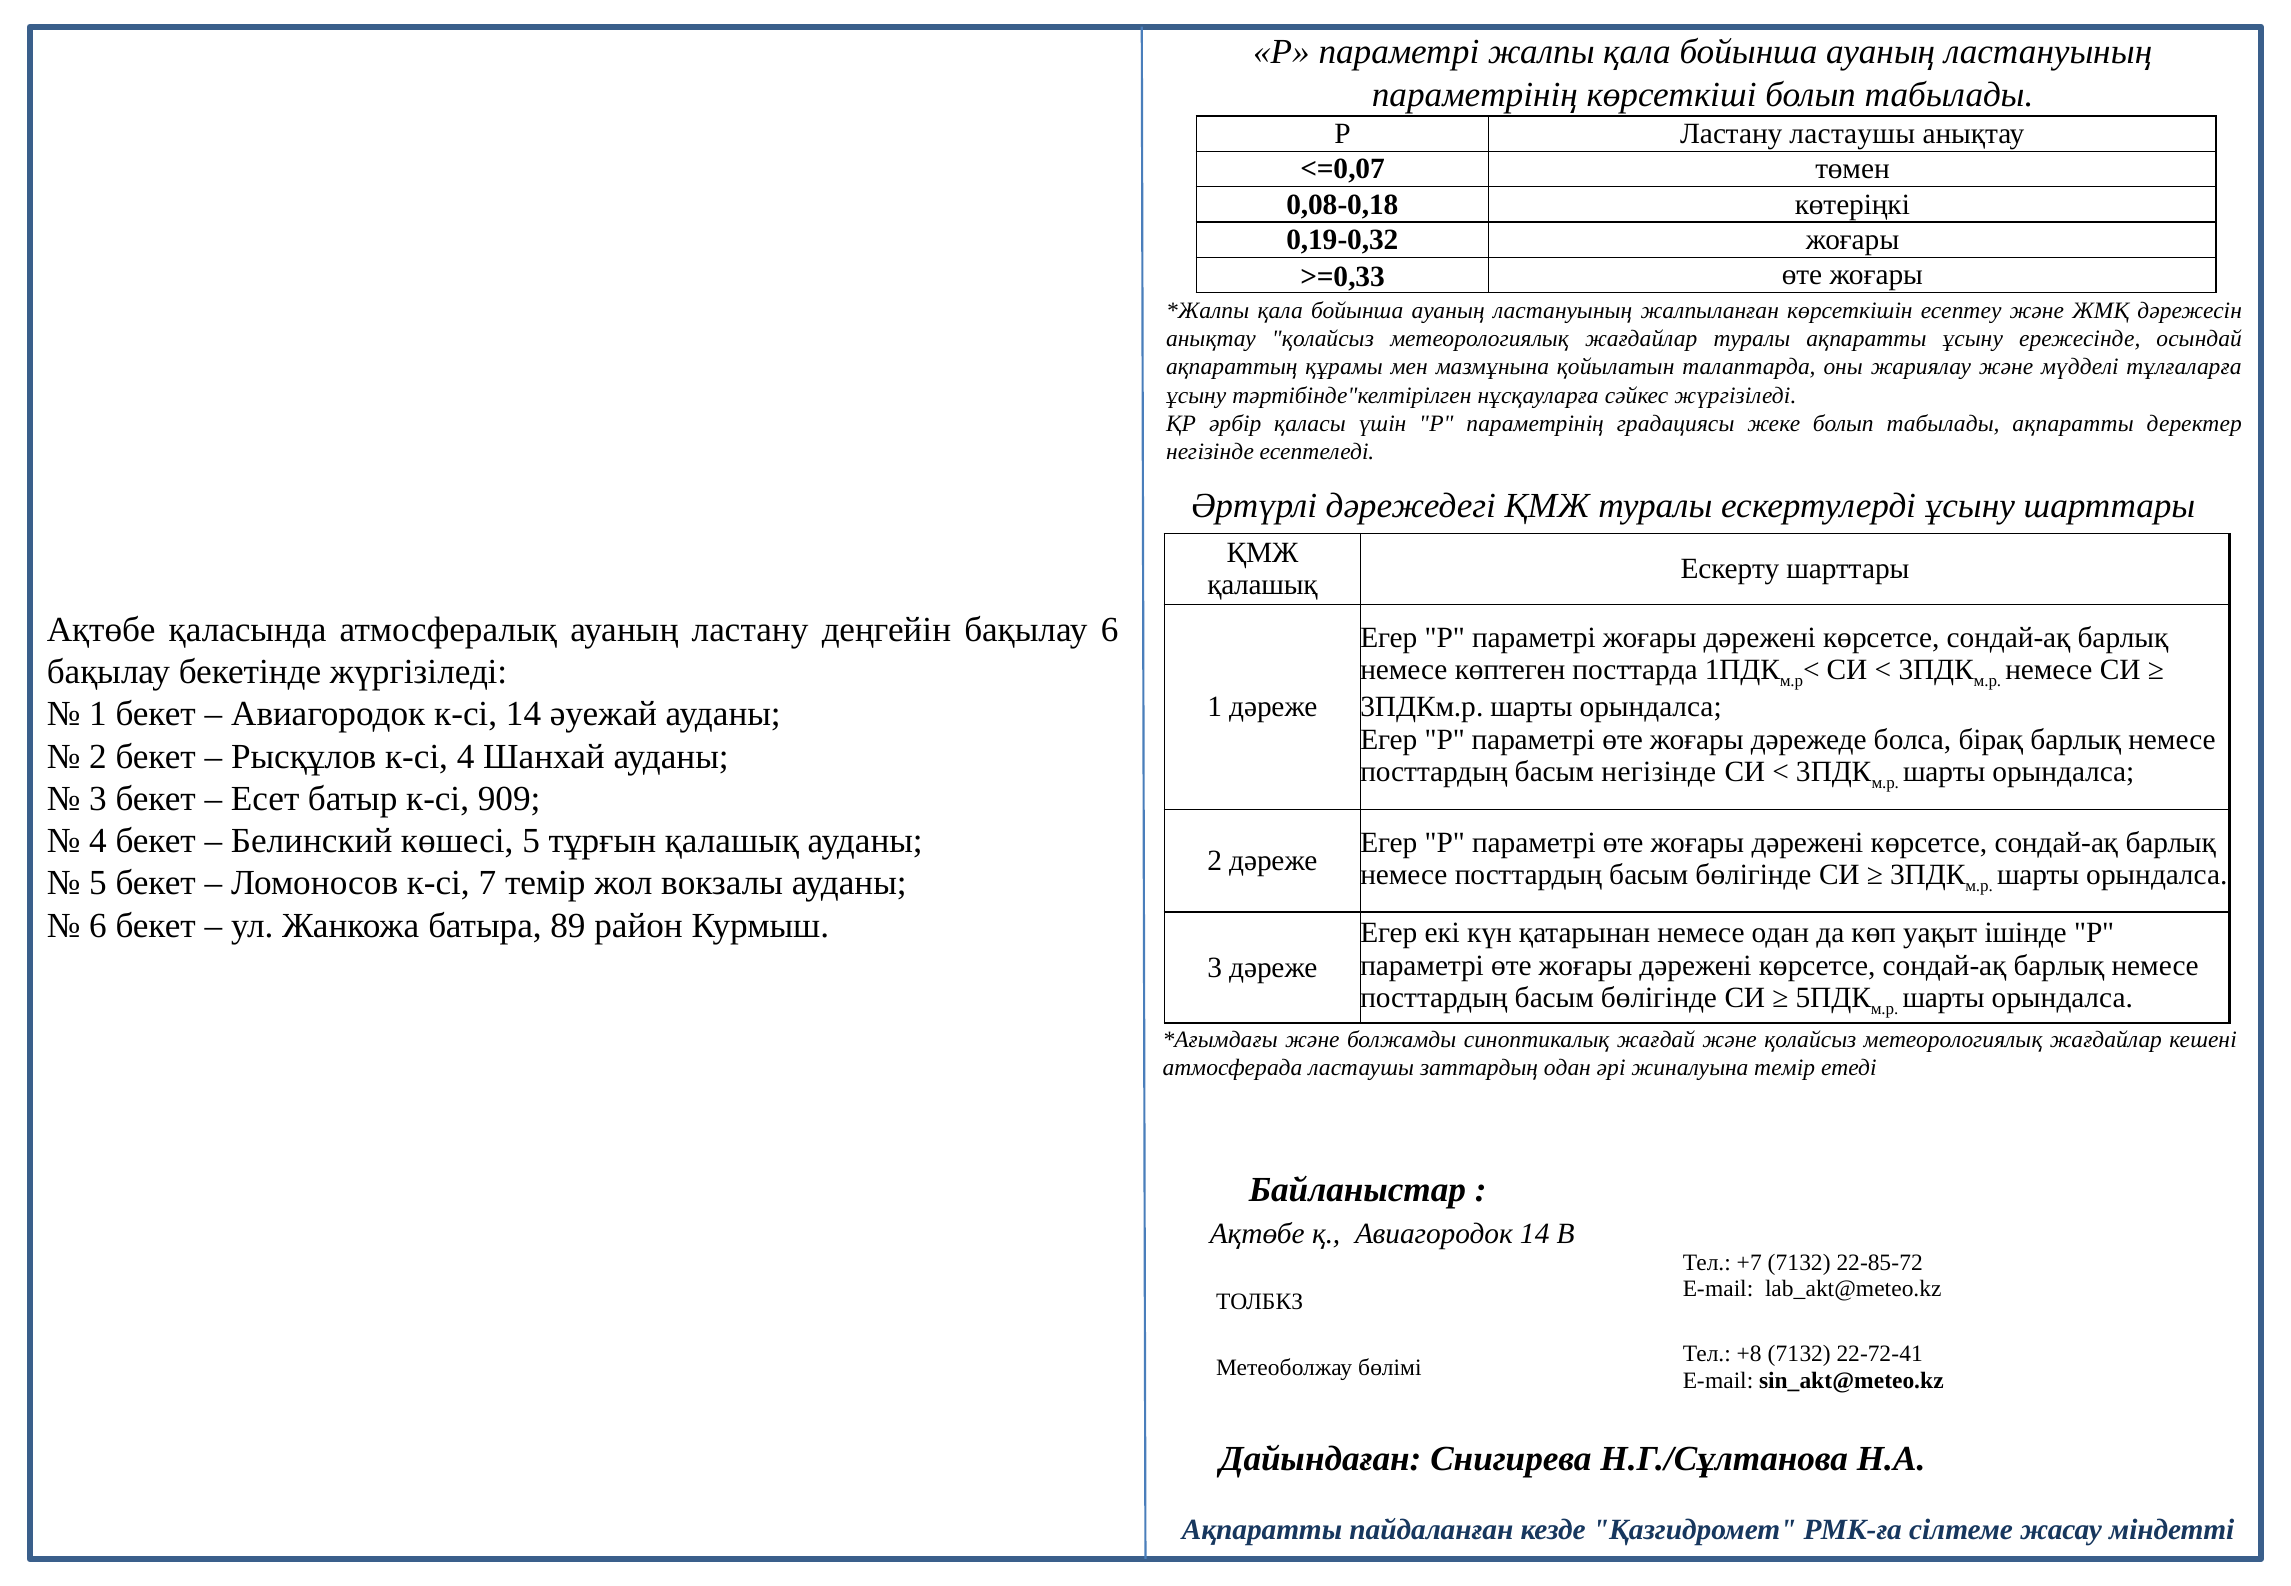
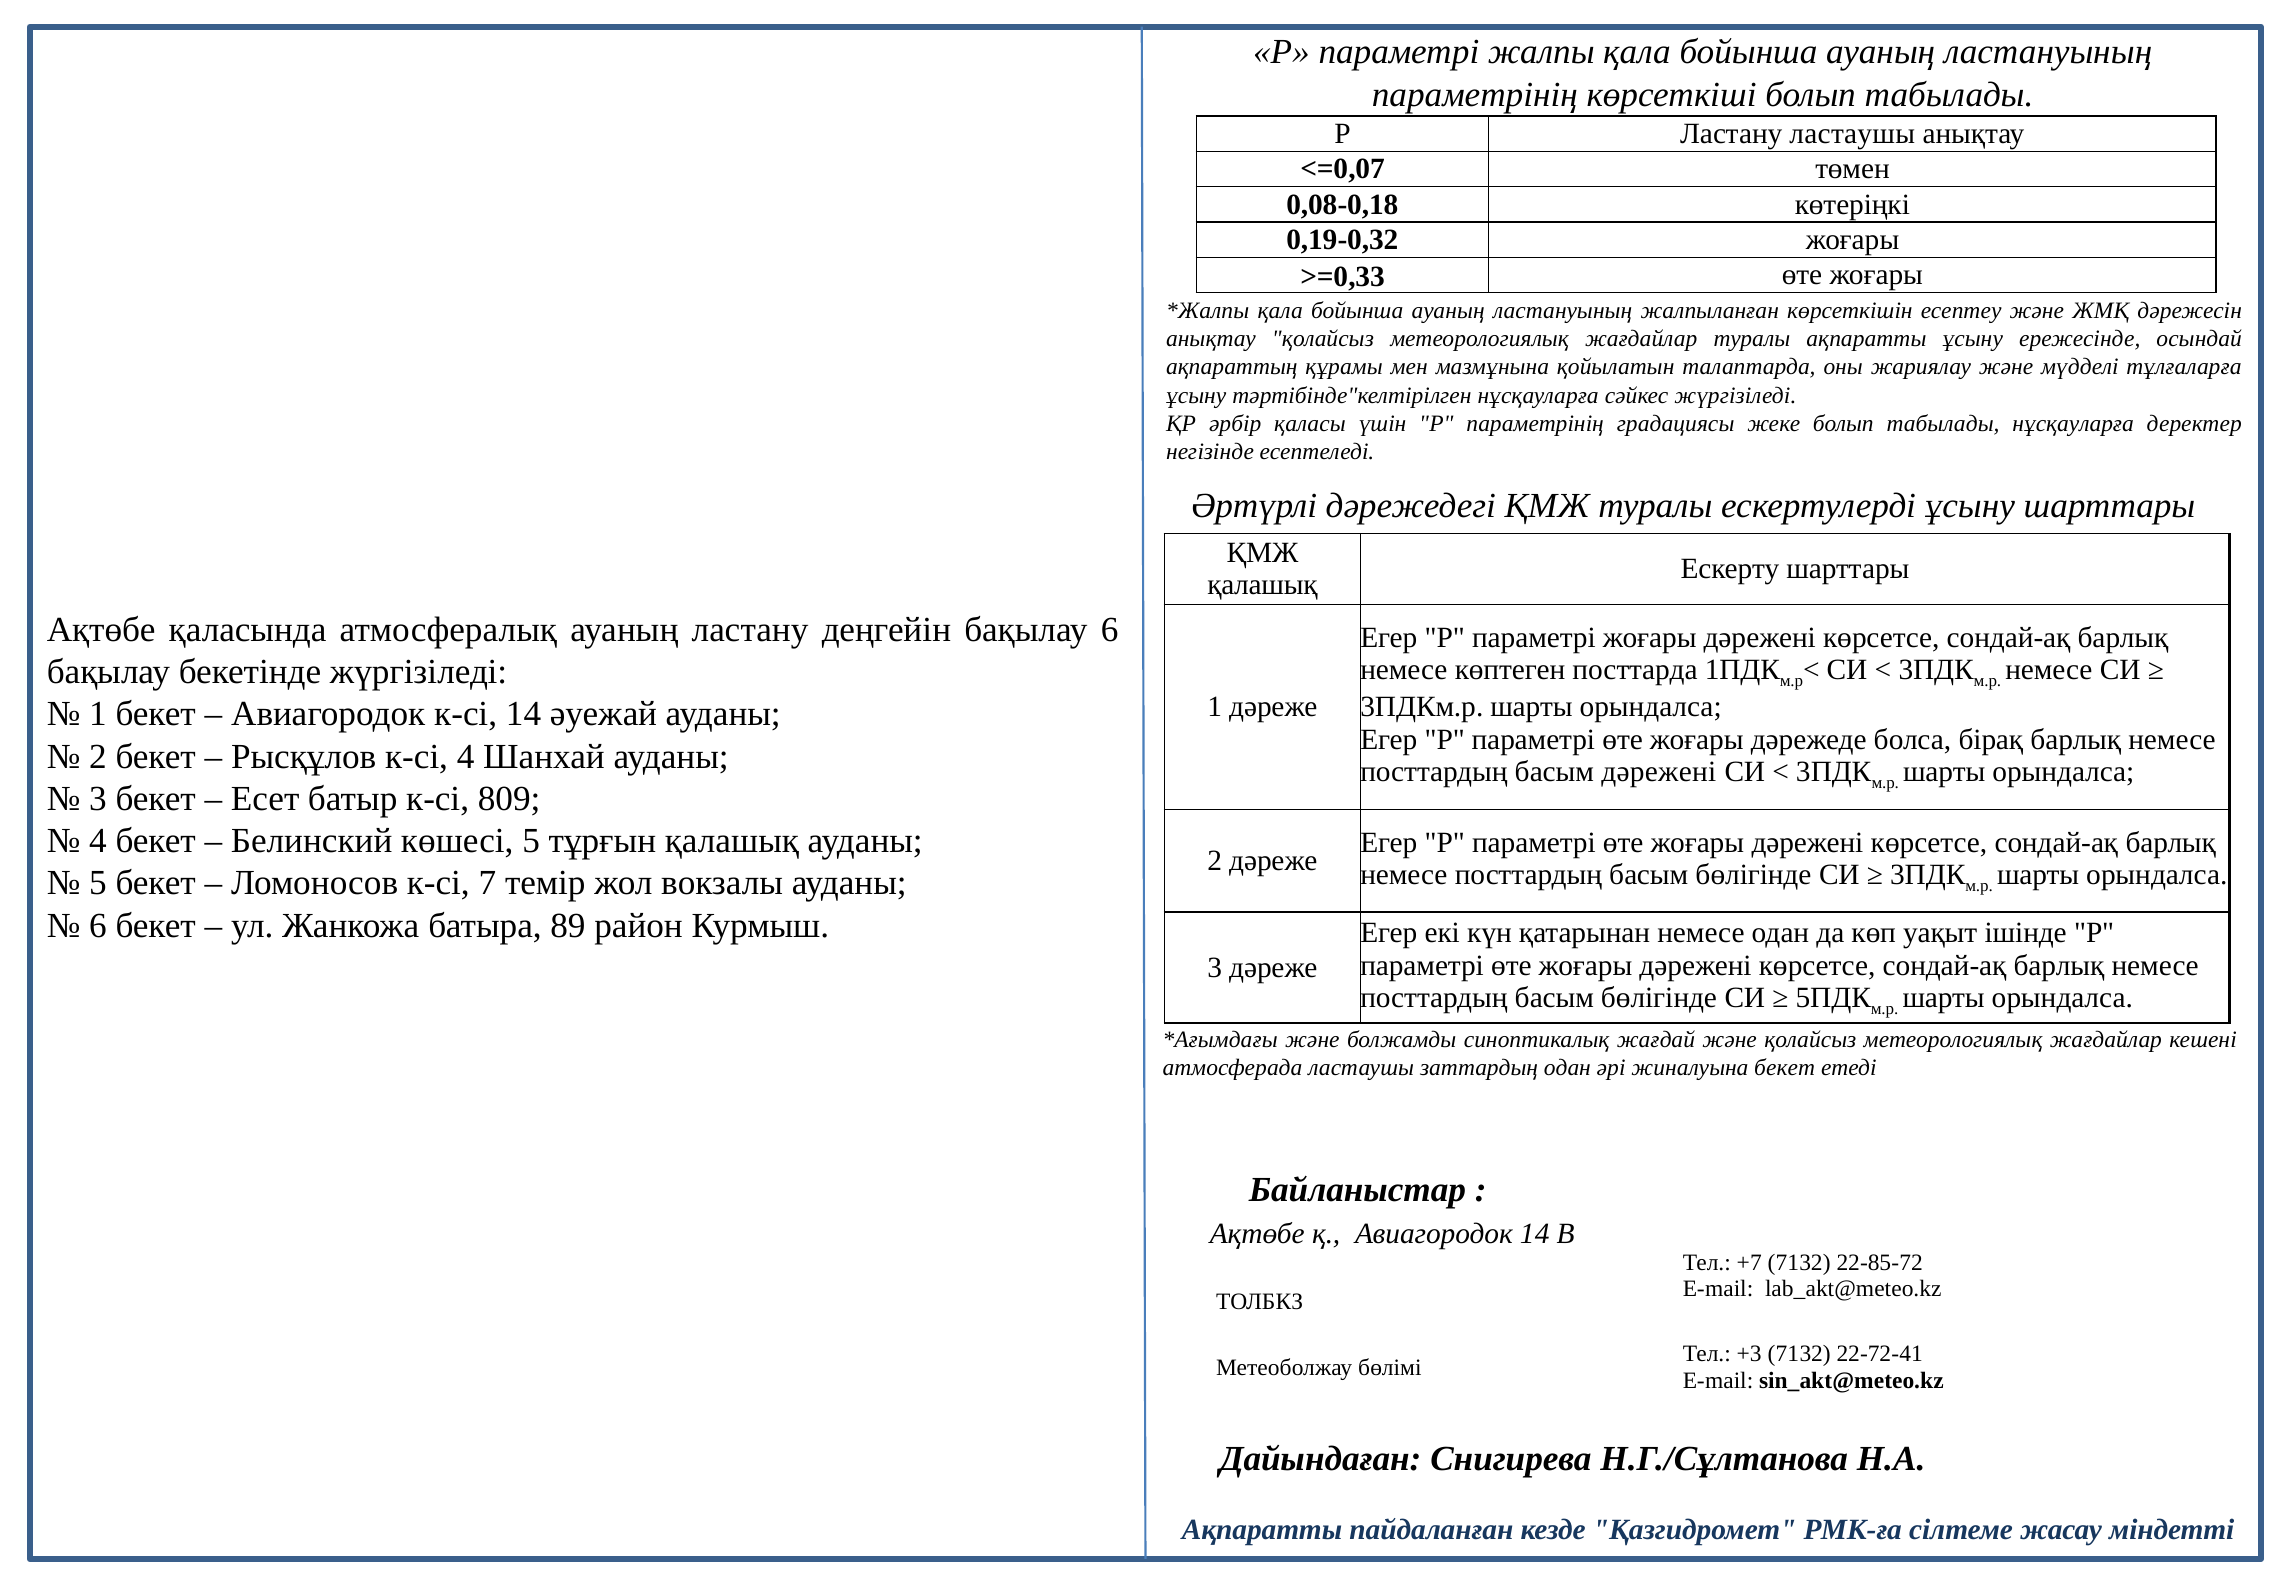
табылады ақпаратты: ақпаратты -> нұсқауларға
басым негізінде: негізінде -> дәрежені
909: 909 -> 809
жиналуына темір: темір -> бекет
+8: +8 -> +3
